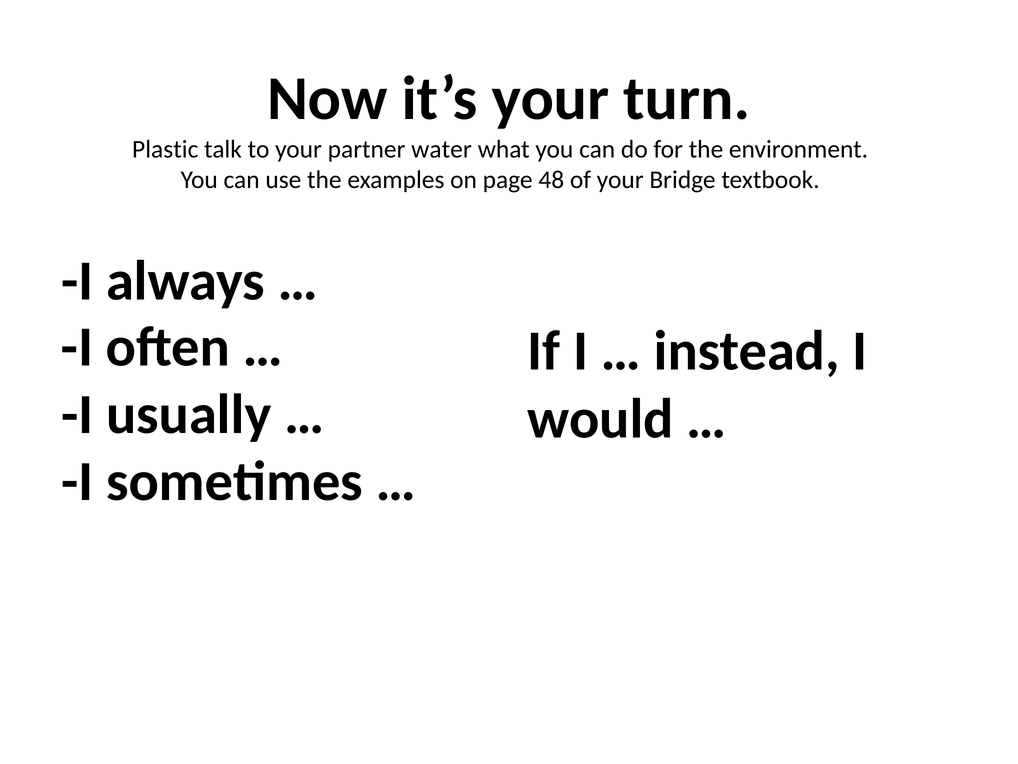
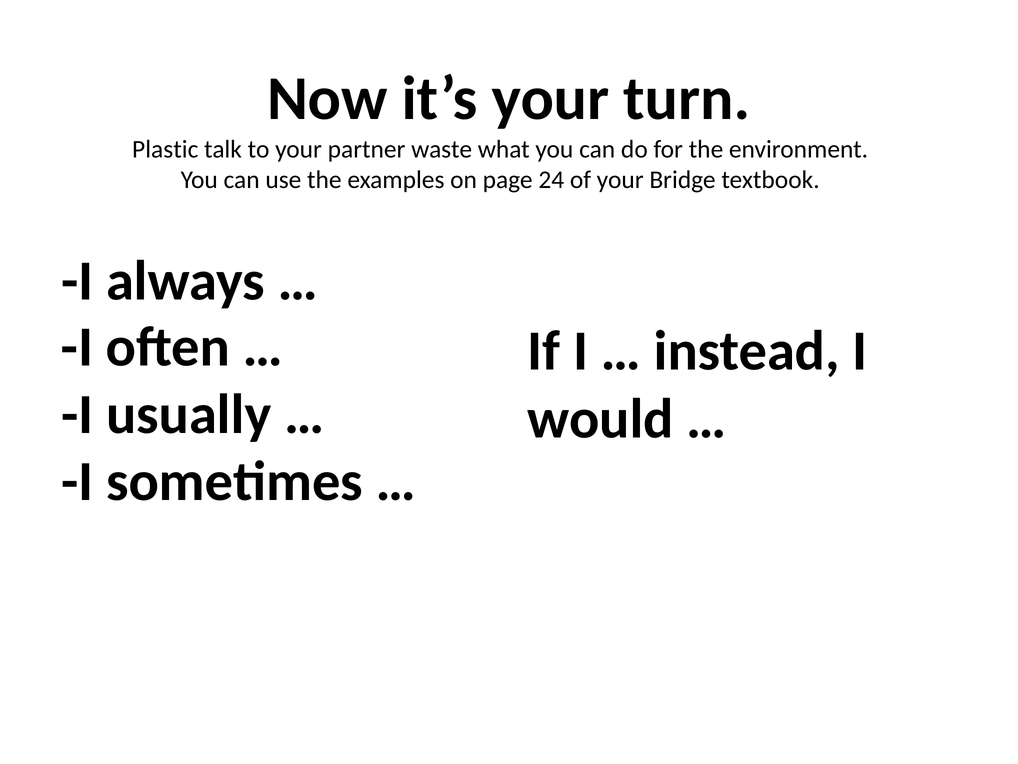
water: water -> waste
48: 48 -> 24
